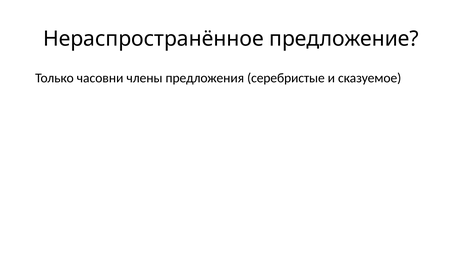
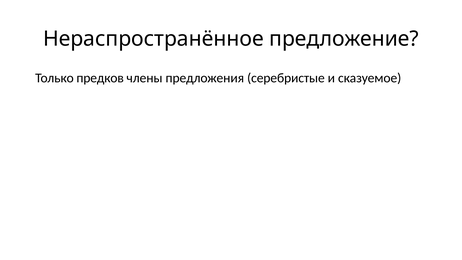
часовни: часовни -> предков
